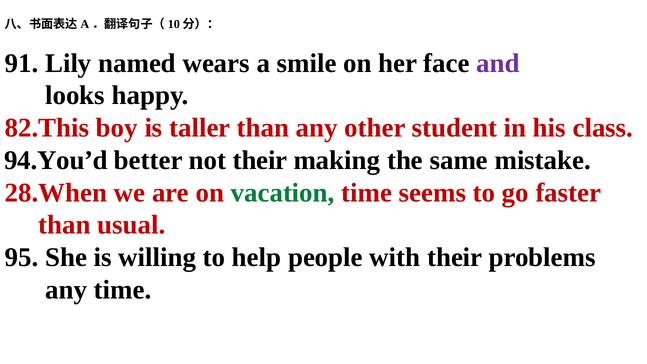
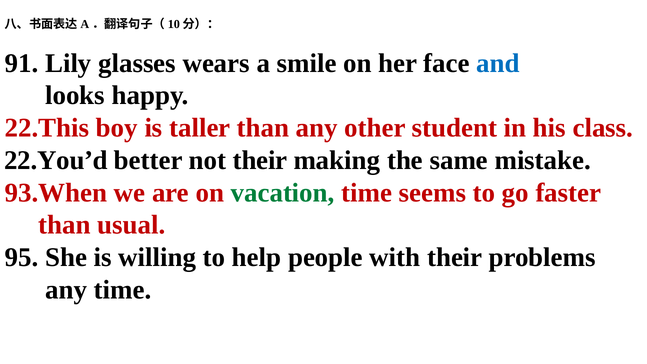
named: named -> glasses
and colour: purple -> blue
82.This: 82.This -> 22.This
94.You’d: 94.You’d -> 22.You’d
28.When: 28.When -> 93.When
